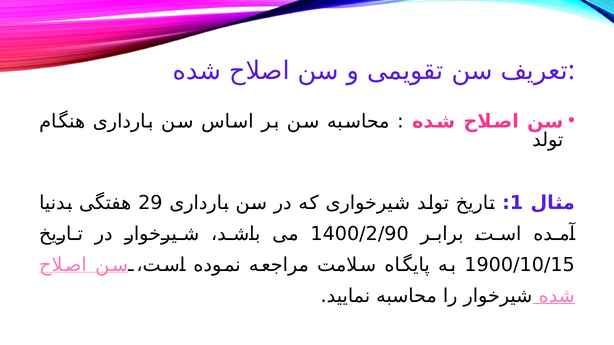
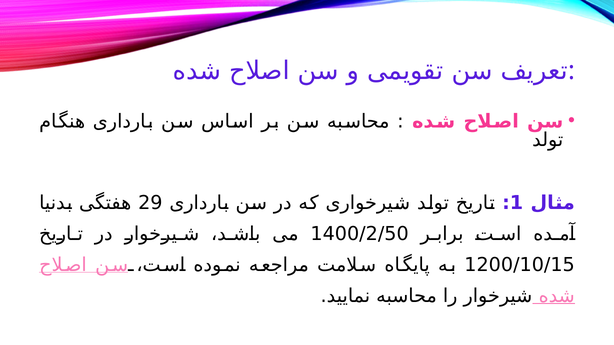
1400/2/90: 1400/2/90 -> 1400/2/50
1900/10/15: 1900/10/15 -> 1200/10/15
